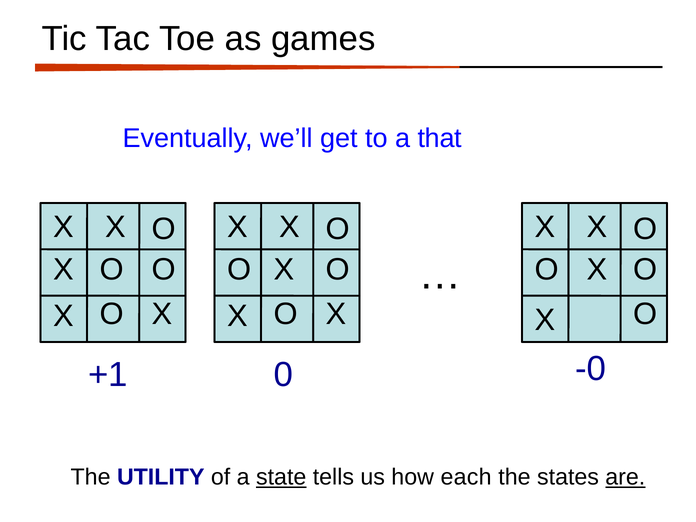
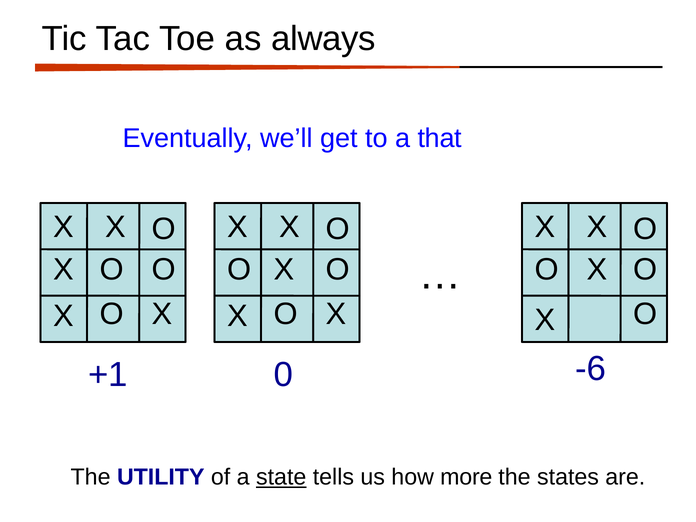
games: games -> always
-0: -0 -> -6
each: each -> more
are underline: present -> none
